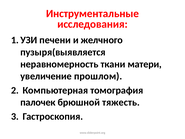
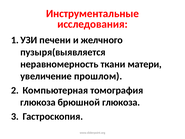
палочек at (38, 102): палочек -> глюкоза
брюшной тяжесть: тяжесть -> глюкоза
